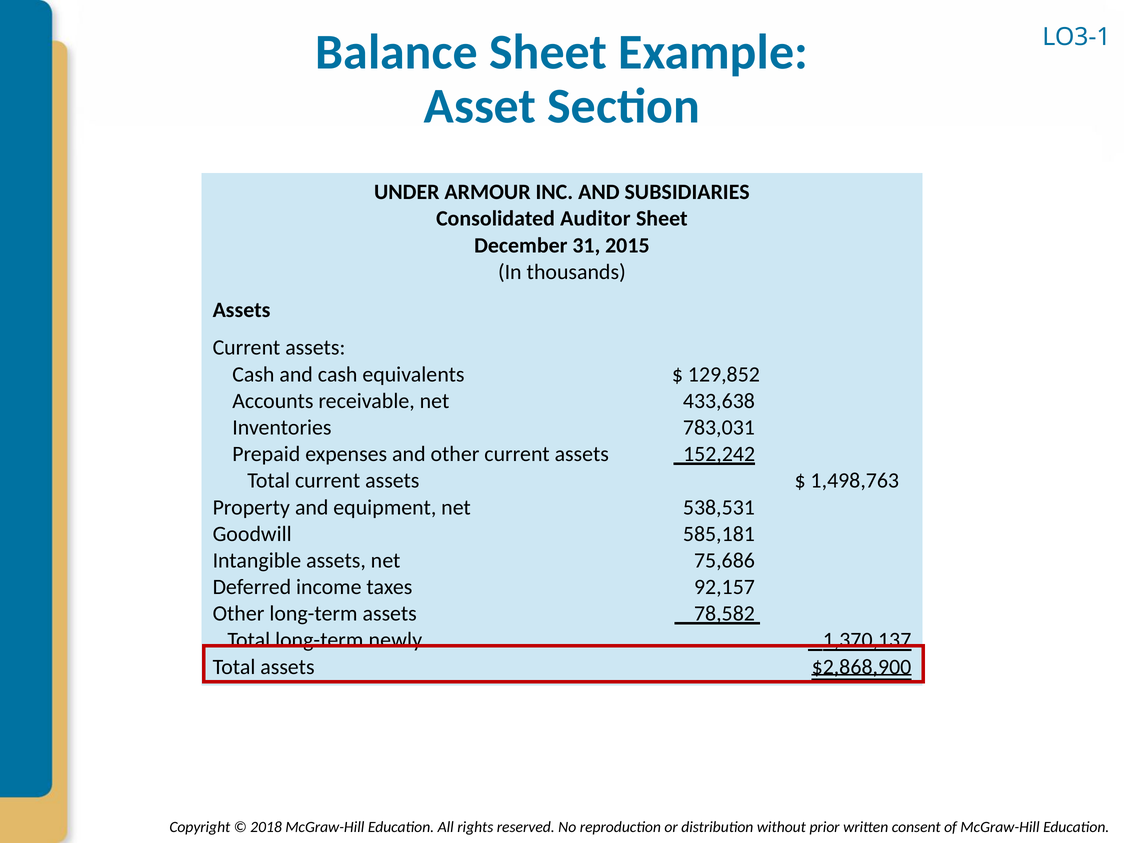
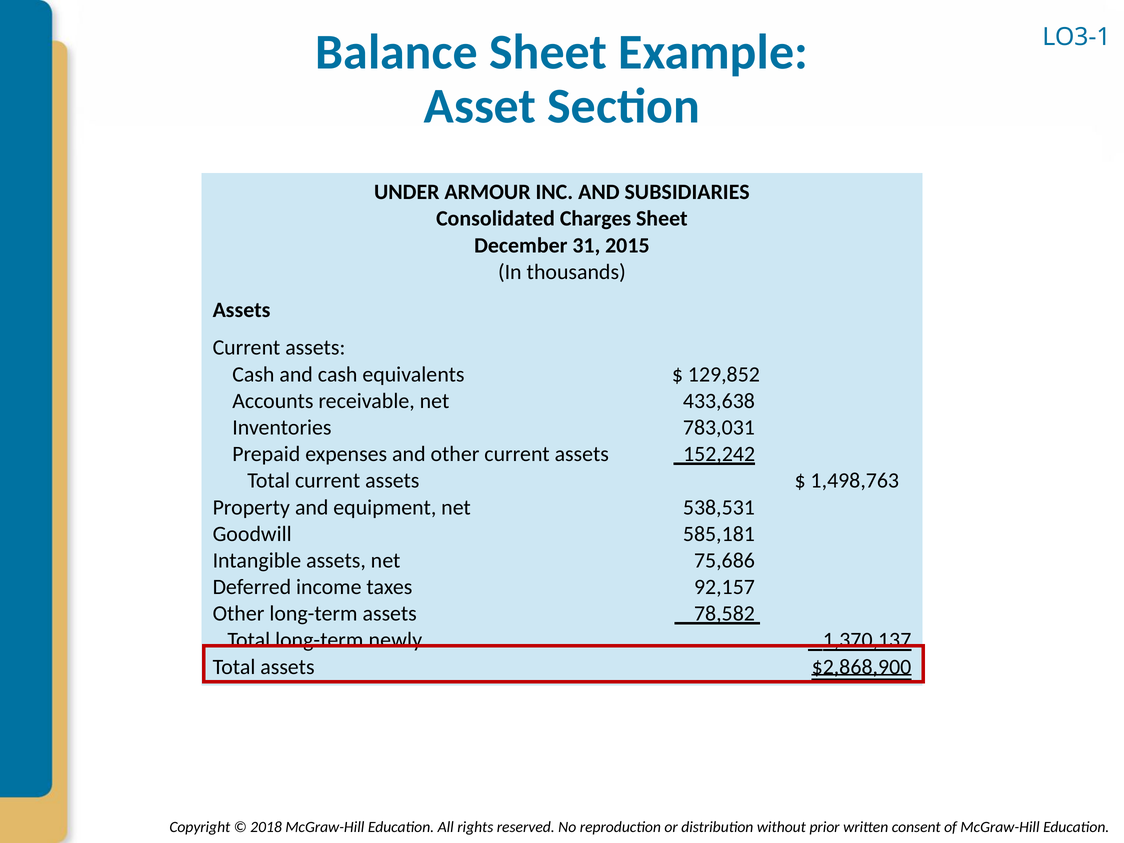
Auditor: Auditor -> Charges
